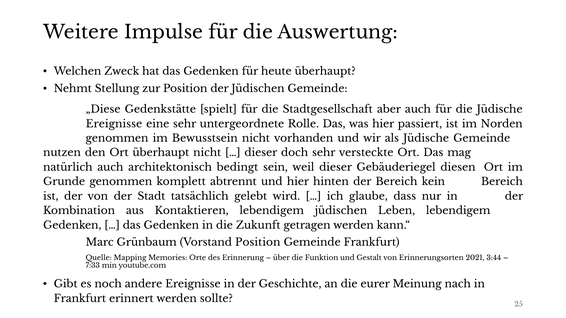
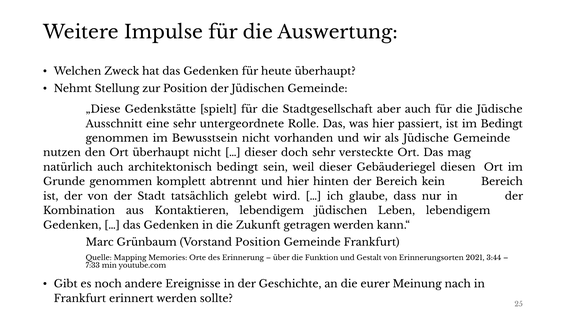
Ereignisse at (114, 124): Ereignisse -> Ausschnitt
im Norden: Norden -> Bedingt
